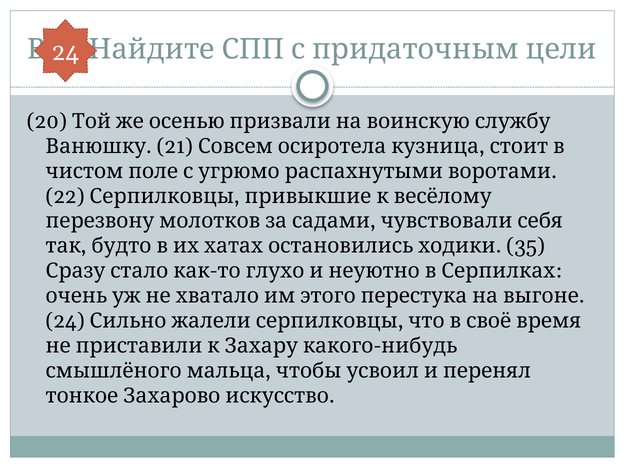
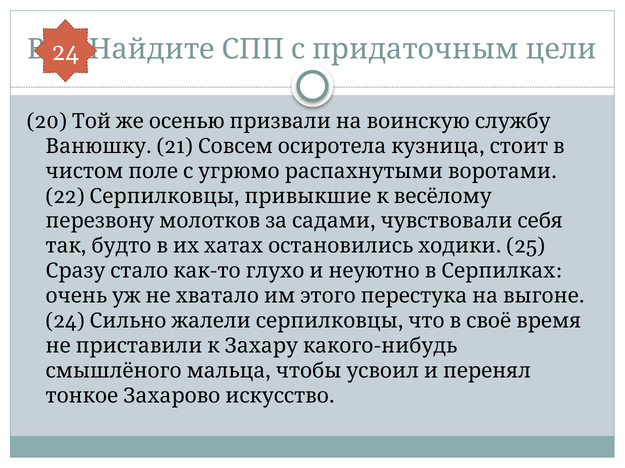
35: 35 -> 25
